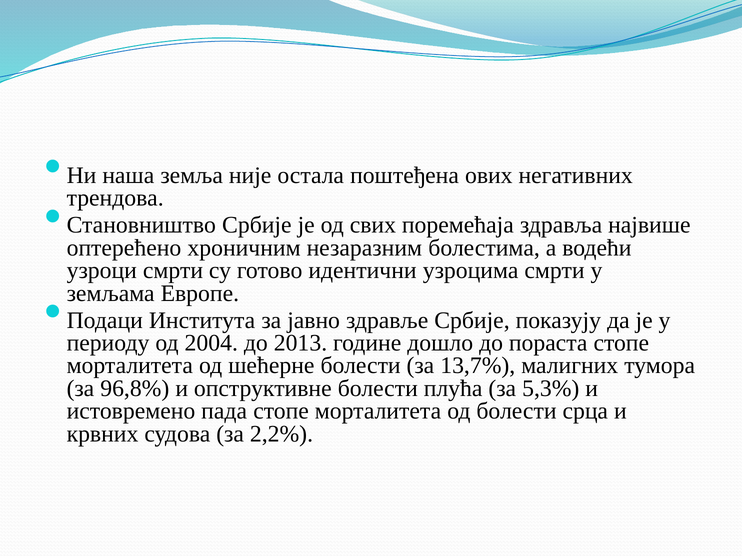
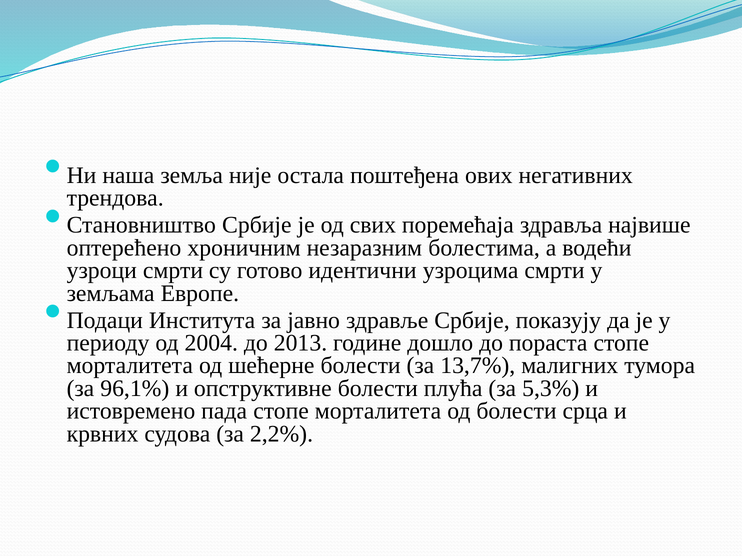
96,8%: 96,8% -> 96,1%
